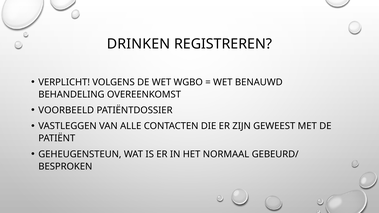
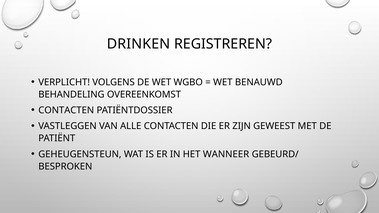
VOORBEELD at (66, 110): VOORBEELD -> CONTACTEN
NORMAAL: NORMAAL -> WANNEER
